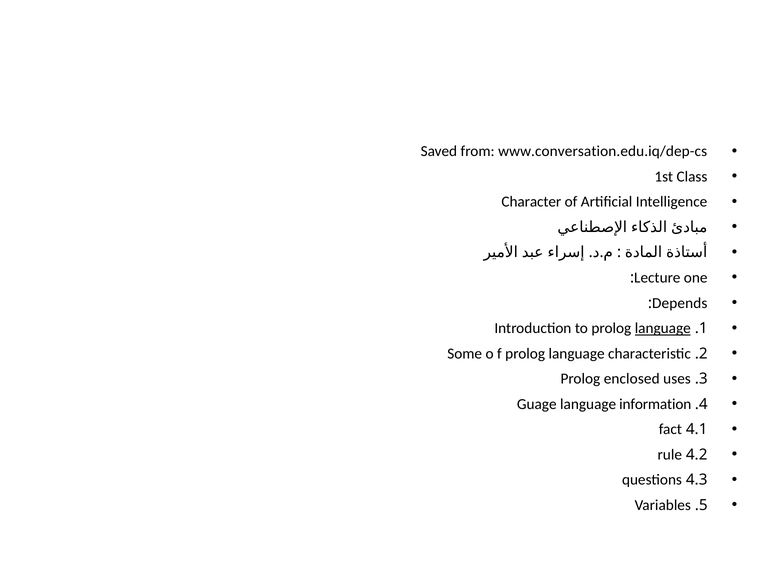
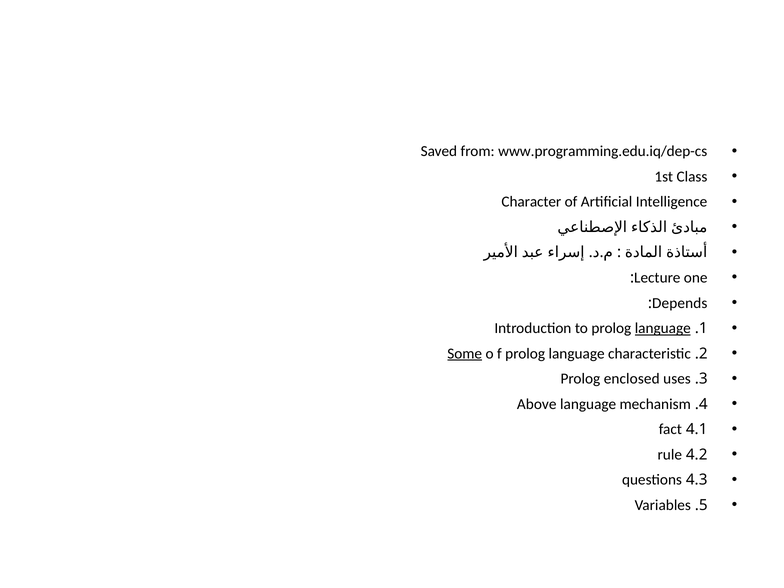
www.conversation.edu.iq/dep-cs: www.conversation.edu.iq/dep-cs -> www.programming.edu.iq/dep-cs
Some underline: none -> present
Guage: Guage -> Above
information: information -> mechanism
